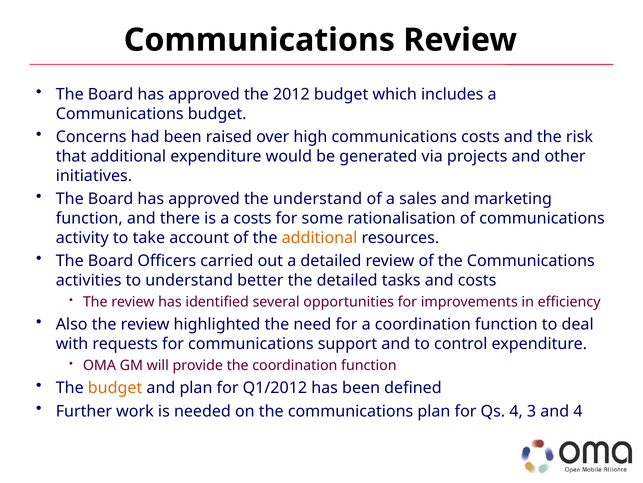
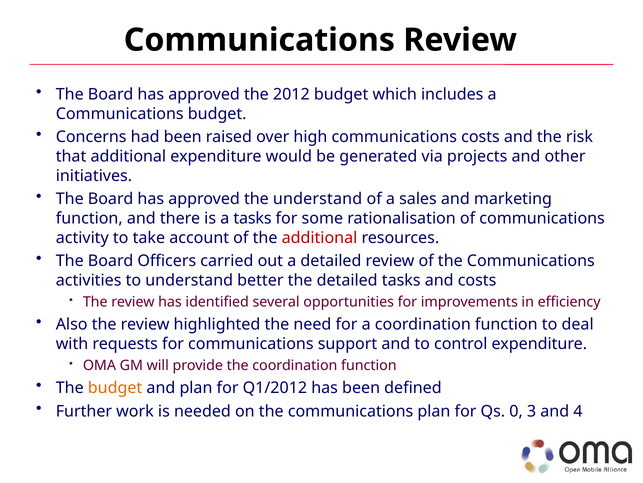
a costs: costs -> tasks
additional at (319, 237) colour: orange -> red
Qs 4: 4 -> 0
